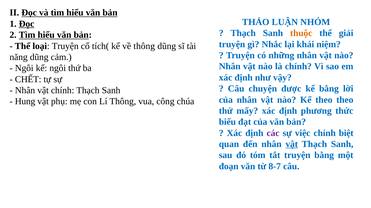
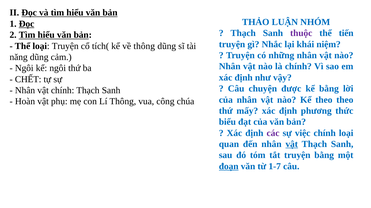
thuộc colour: orange -> purple
giải: giải -> tiến
Hung: Hung -> Hoàn
chính biệt: biệt -> loại
đoạn underline: none -> present
8-7: 8-7 -> 1-7
